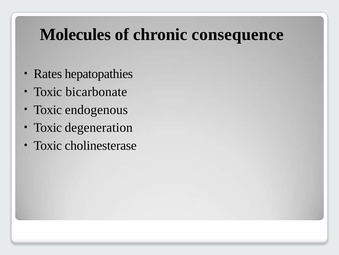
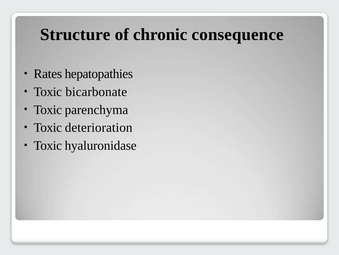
Molecules: Molecules -> Structure
endogenous: endogenous -> parenchyma
degeneration: degeneration -> deterioration
cholinesterase: cholinesterase -> hyaluronidase
